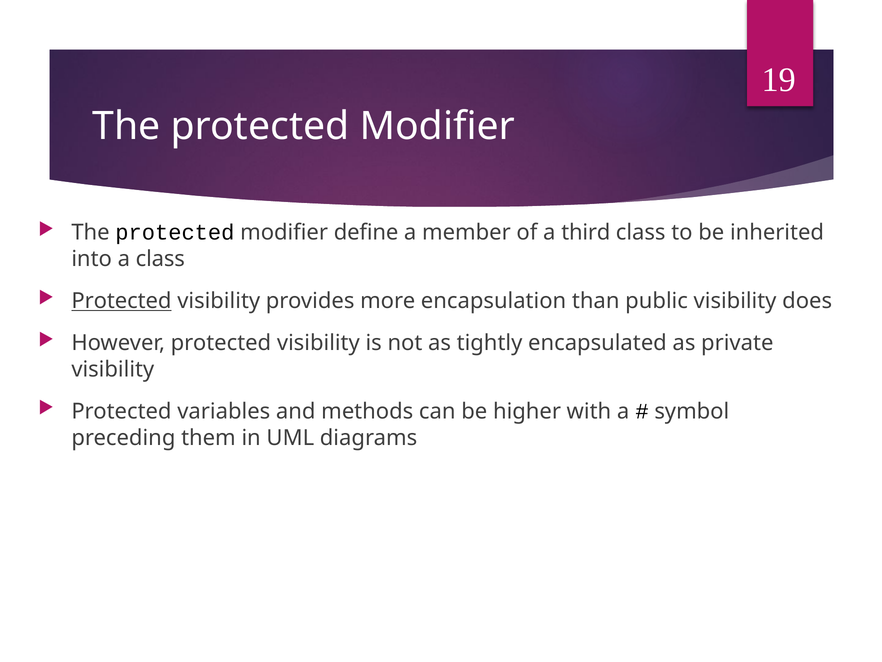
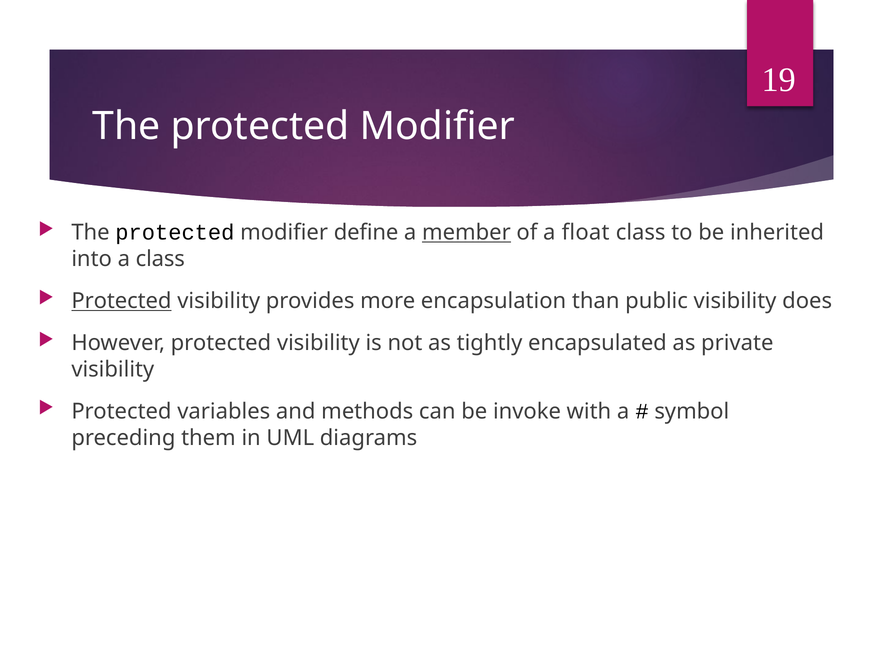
member underline: none -> present
third: third -> float
higher: higher -> invoke
